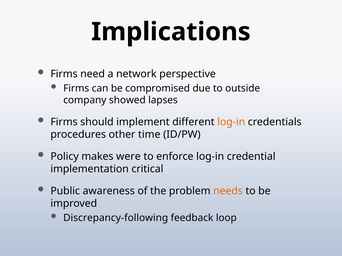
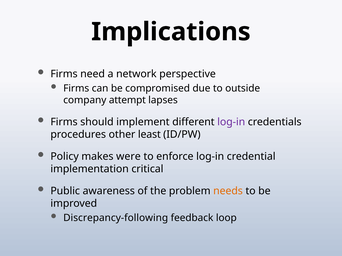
showed: showed -> attempt
log-in at (231, 122) colour: orange -> purple
time: time -> least
